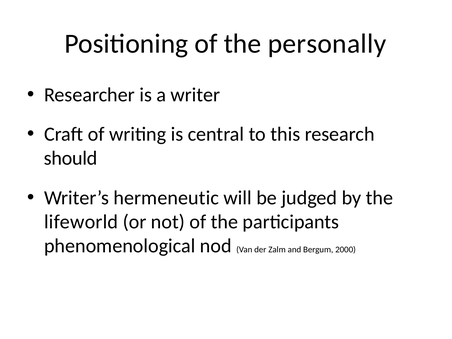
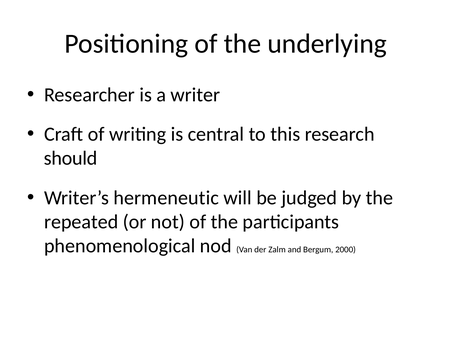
personally: personally -> underlying
lifeworld: lifeworld -> repeated
